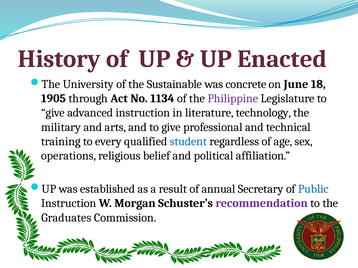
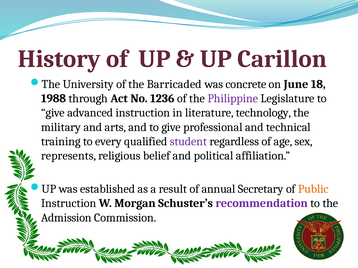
Enacted: Enacted -> Carillon
Sustainable: Sustainable -> Barricaded
1905: 1905 -> 1988
1134: 1134 -> 1236
student colour: blue -> purple
operations: operations -> represents
Public colour: blue -> orange
Graduates: Graduates -> Admission
